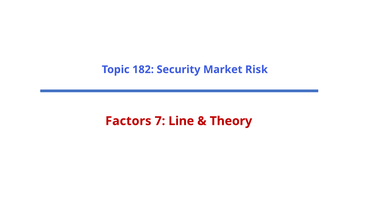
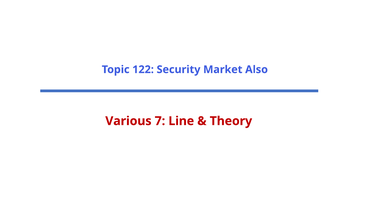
182: 182 -> 122
Risk: Risk -> Also
Factors: Factors -> Various
